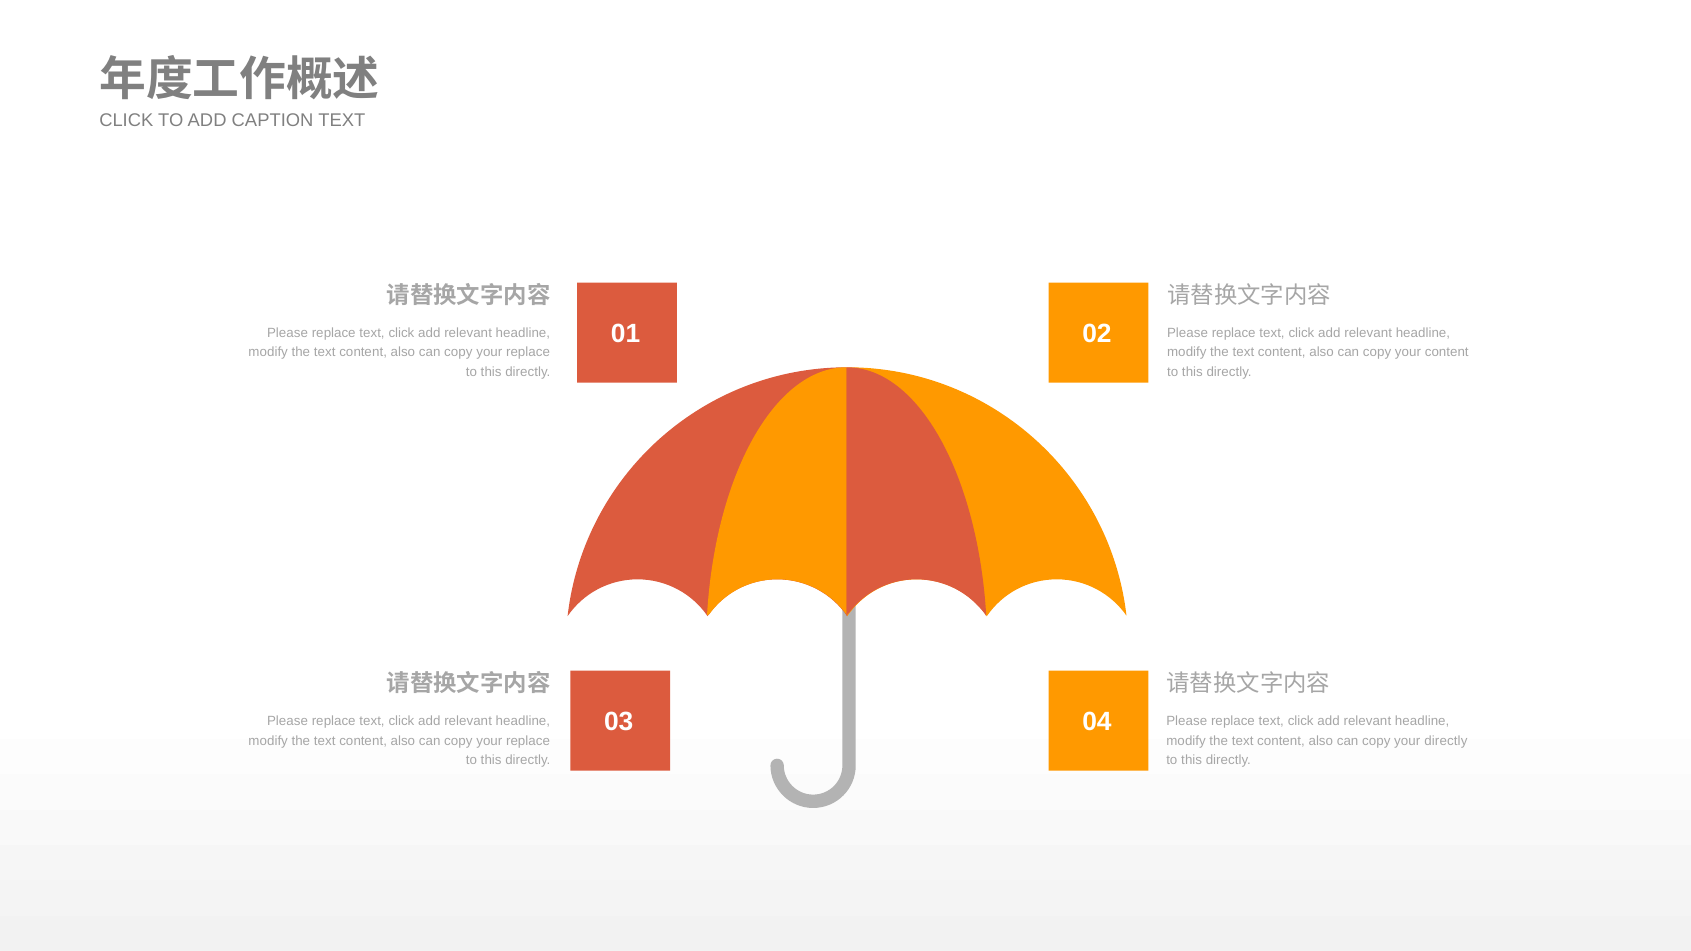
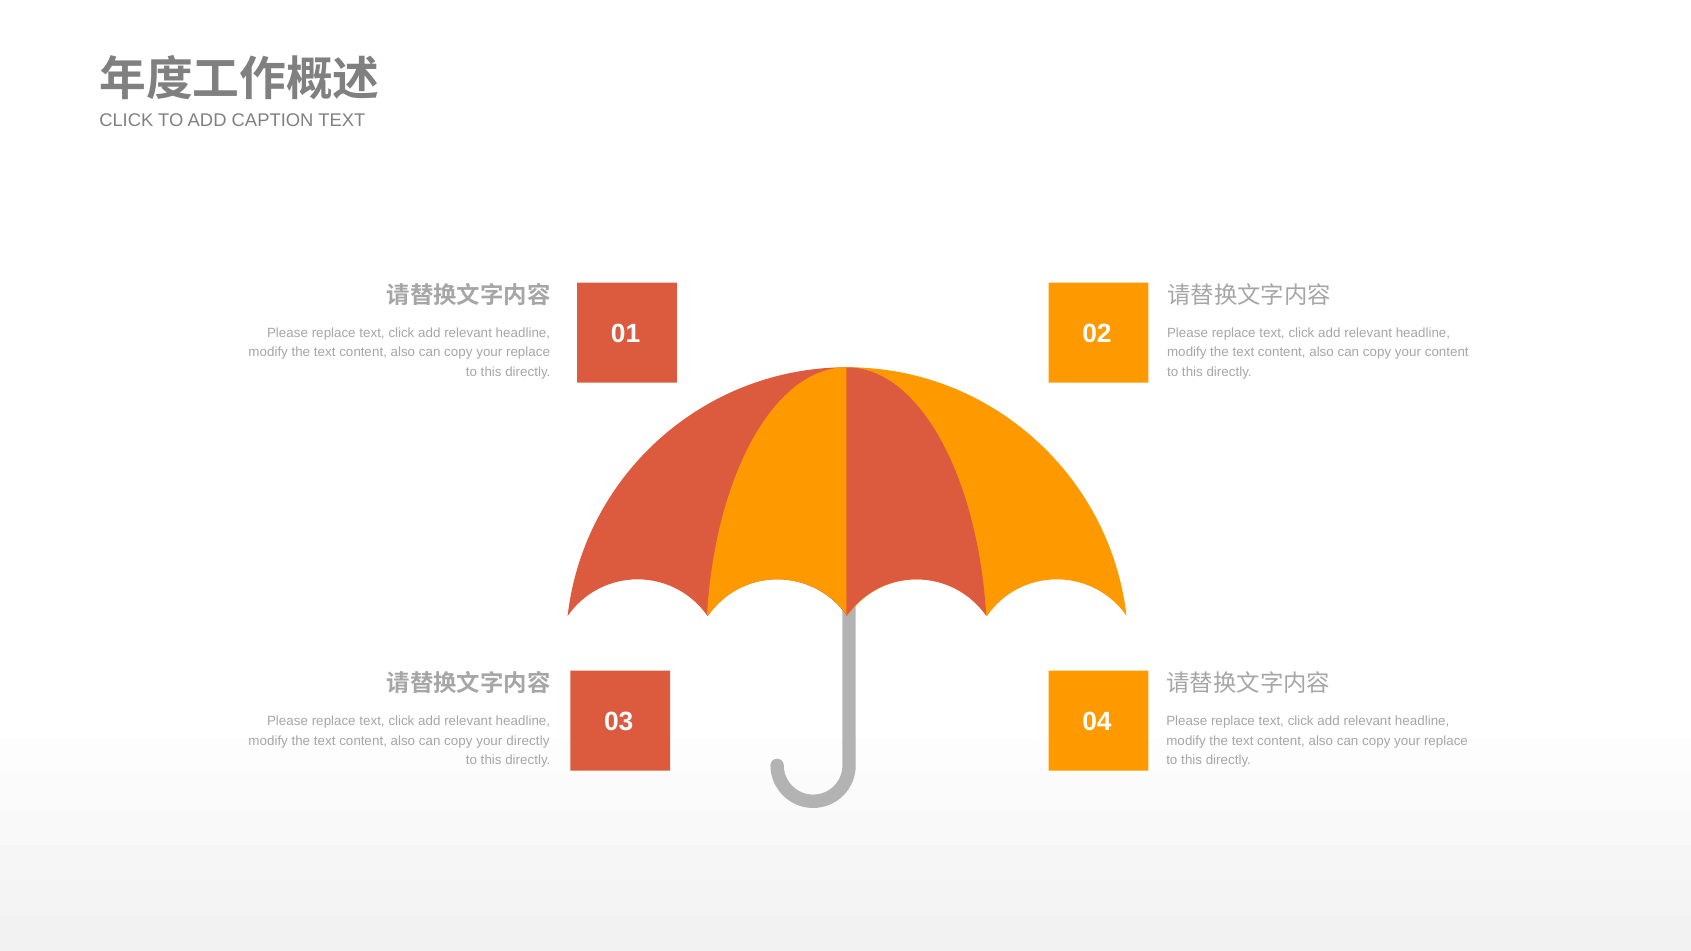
replace at (528, 741): replace -> directly
directly at (1446, 741): directly -> replace
